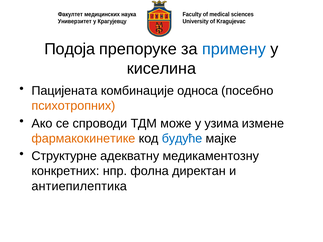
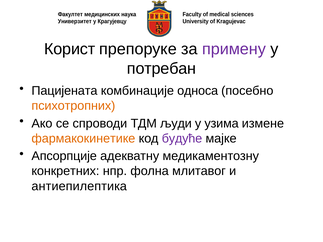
Подоја: Подоја -> Корист
примену colour: blue -> purple
киселина: киселина -> потребан
може: може -> људи
будуће colour: blue -> purple
Структурне: Структурне -> Апсорпције
директан: директан -> млитавог
